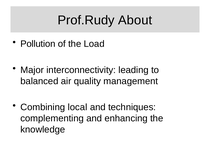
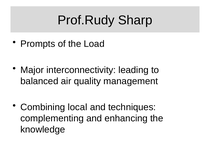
About: About -> Sharp
Pollution: Pollution -> Prompts
